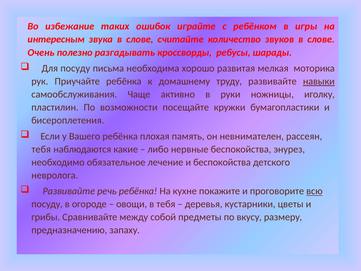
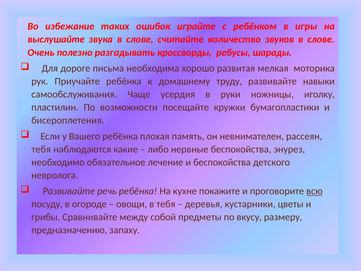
интересным: интересным -> выслушайте
Для посуду: посуду -> дороге
навыки underline: present -> none
активно: активно -> усердия
